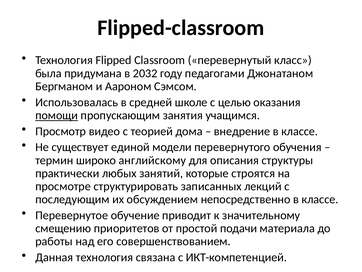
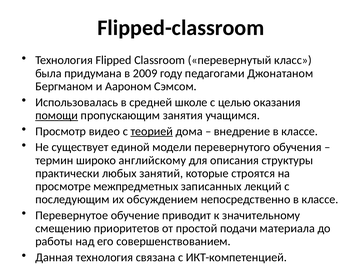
2032: 2032 -> 2009
теорией underline: none -> present
структурировать: структурировать -> межпредметных
